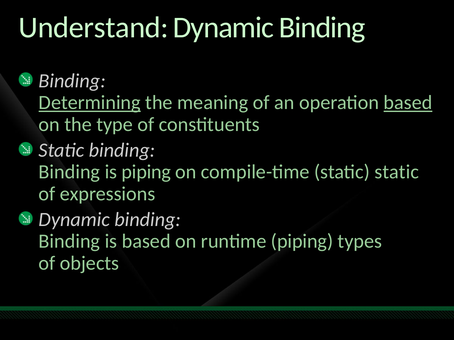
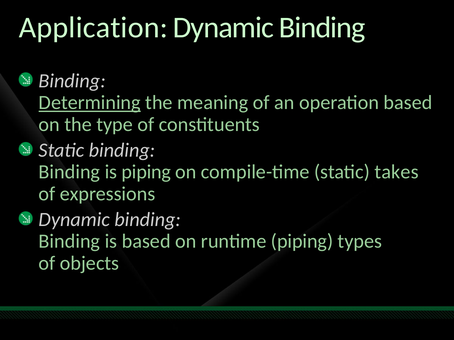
Understand: Understand -> Application
based at (408, 103) underline: present -> none
static static: static -> takes
